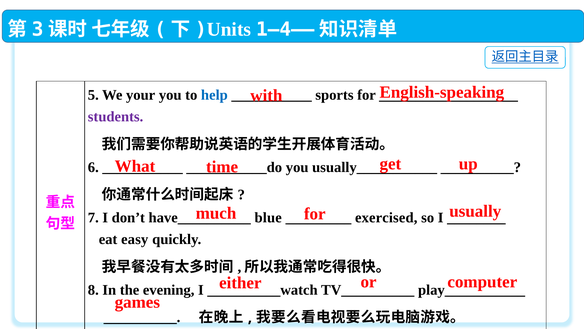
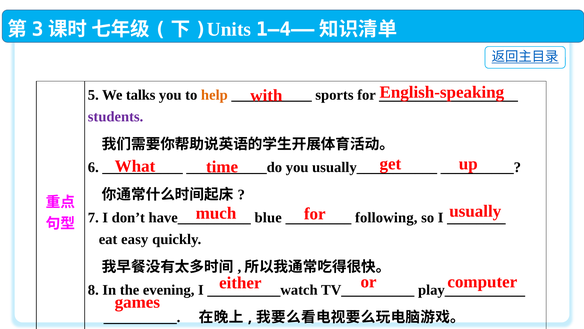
your: your -> talks
help colour: blue -> orange
exercised: exercised -> following
